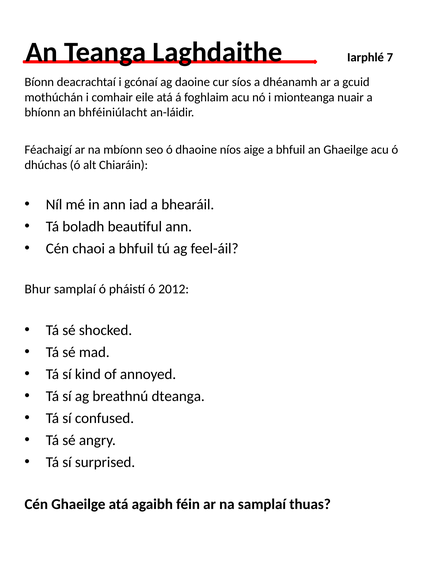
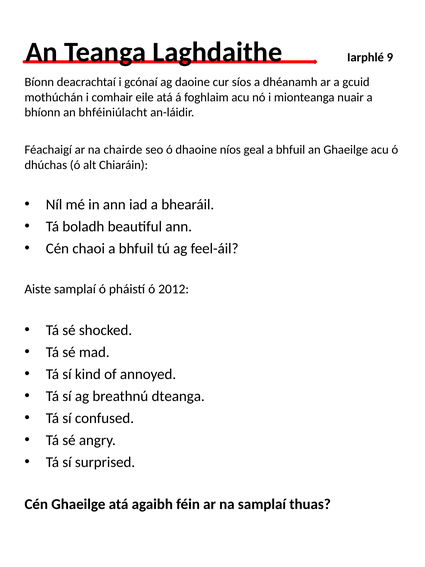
7: 7 -> 9
mbíonn: mbíonn -> chairde
aige: aige -> geal
Bhur: Bhur -> Aiste
